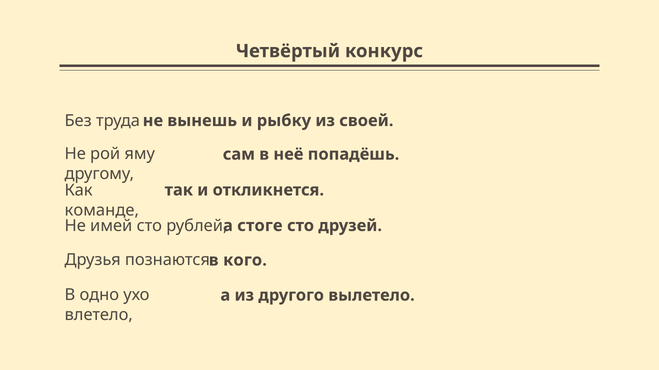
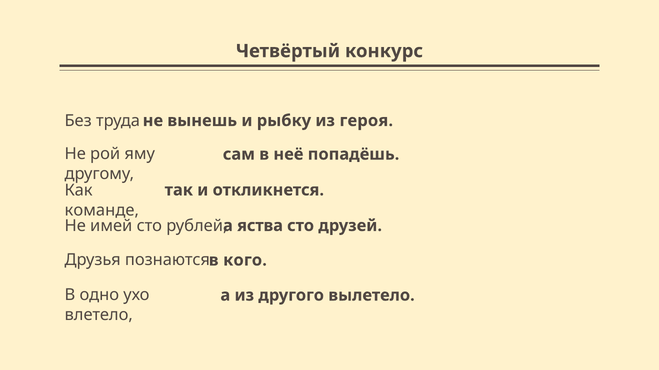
своей: своей -> героя
стоге: стоге -> яства
